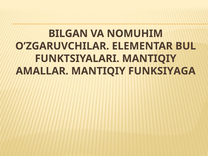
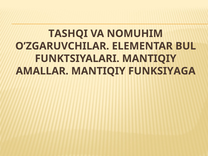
BILGAN: BILGAN -> TASHQI
